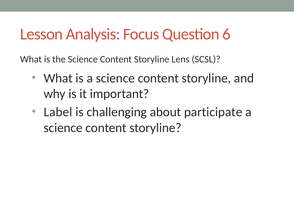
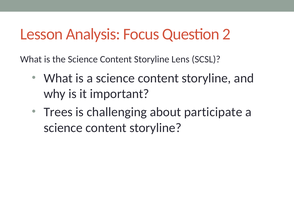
6: 6 -> 2
Label: Label -> Trees
